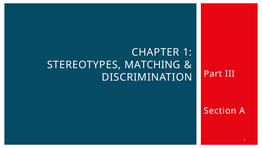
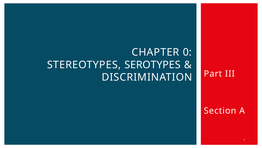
CHAPTER 1: 1 -> 0
MATCHING: MATCHING -> SEROTYPES
